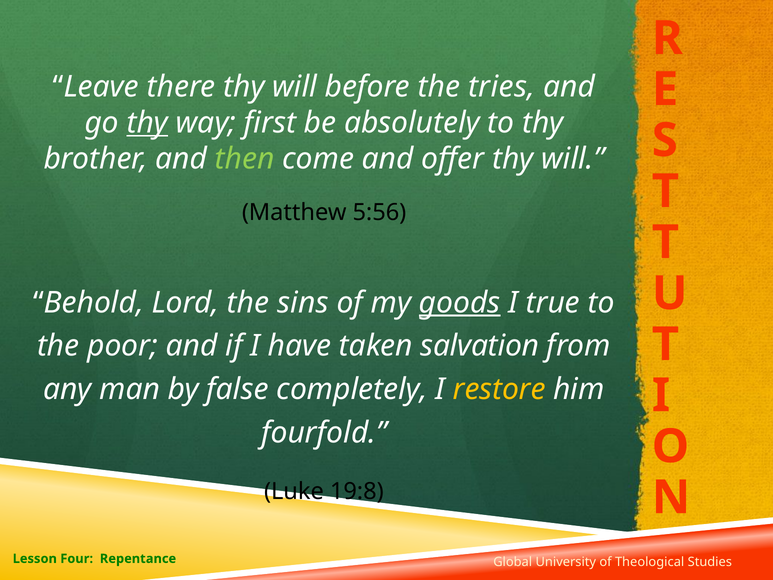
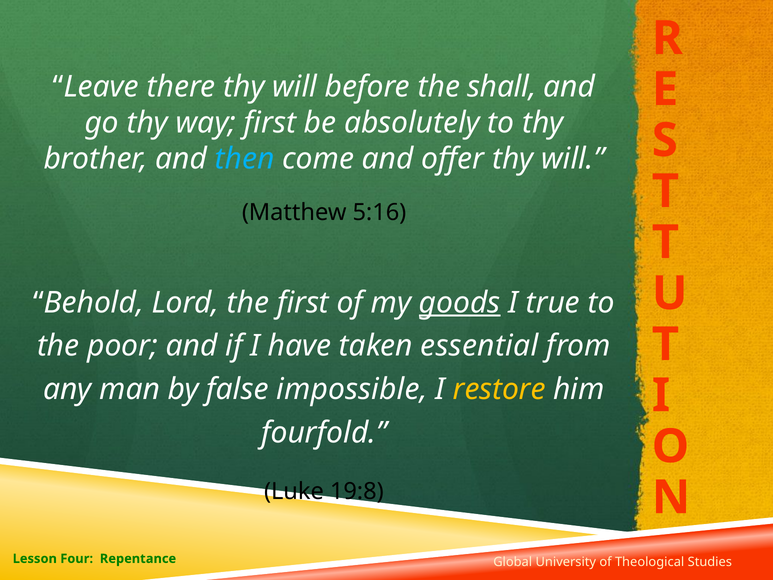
tries: tries -> shall
thy at (147, 123) underline: present -> none
then colour: light green -> light blue
5:56: 5:56 -> 5:16
the sins: sins -> first
salvation: salvation -> essential
completely: completely -> impossible
